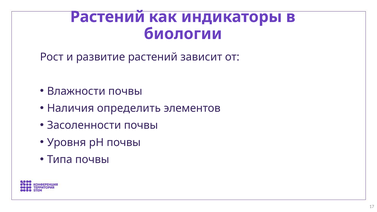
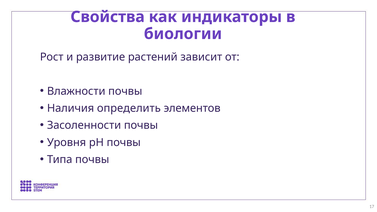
Растений at (108, 17): Растений -> Свойства
